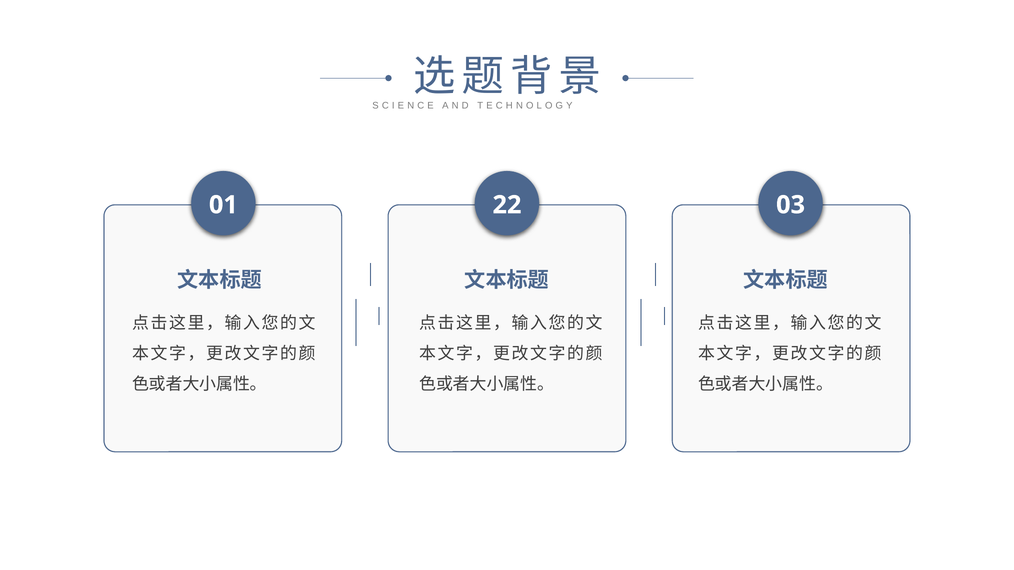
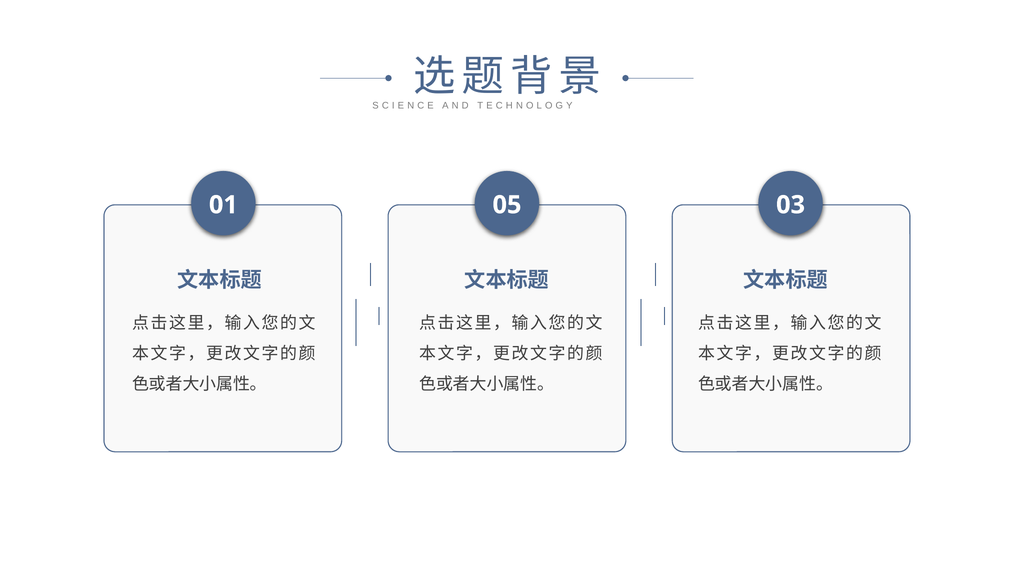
22: 22 -> 05
